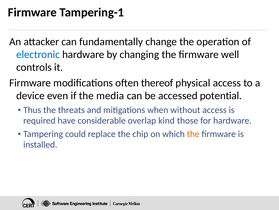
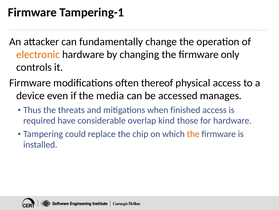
electronic colour: blue -> orange
well: well -> only
potential: potential -> manages
without: without -> finished
